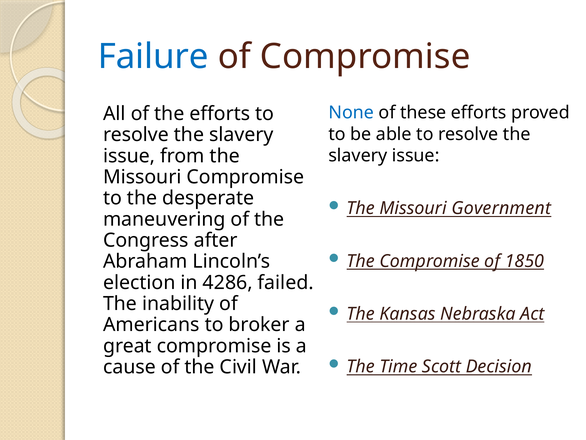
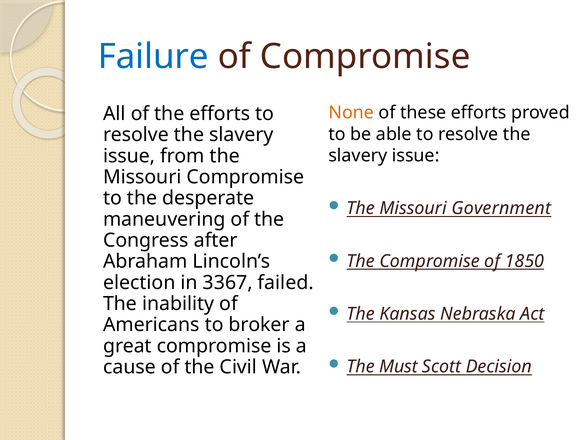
None colour: blue -> orange
4286: 4286 -> 3367
Time: Time -> Must
